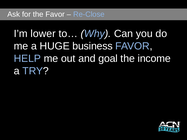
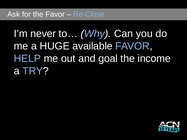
lower: lower -> never
business: business -> available
